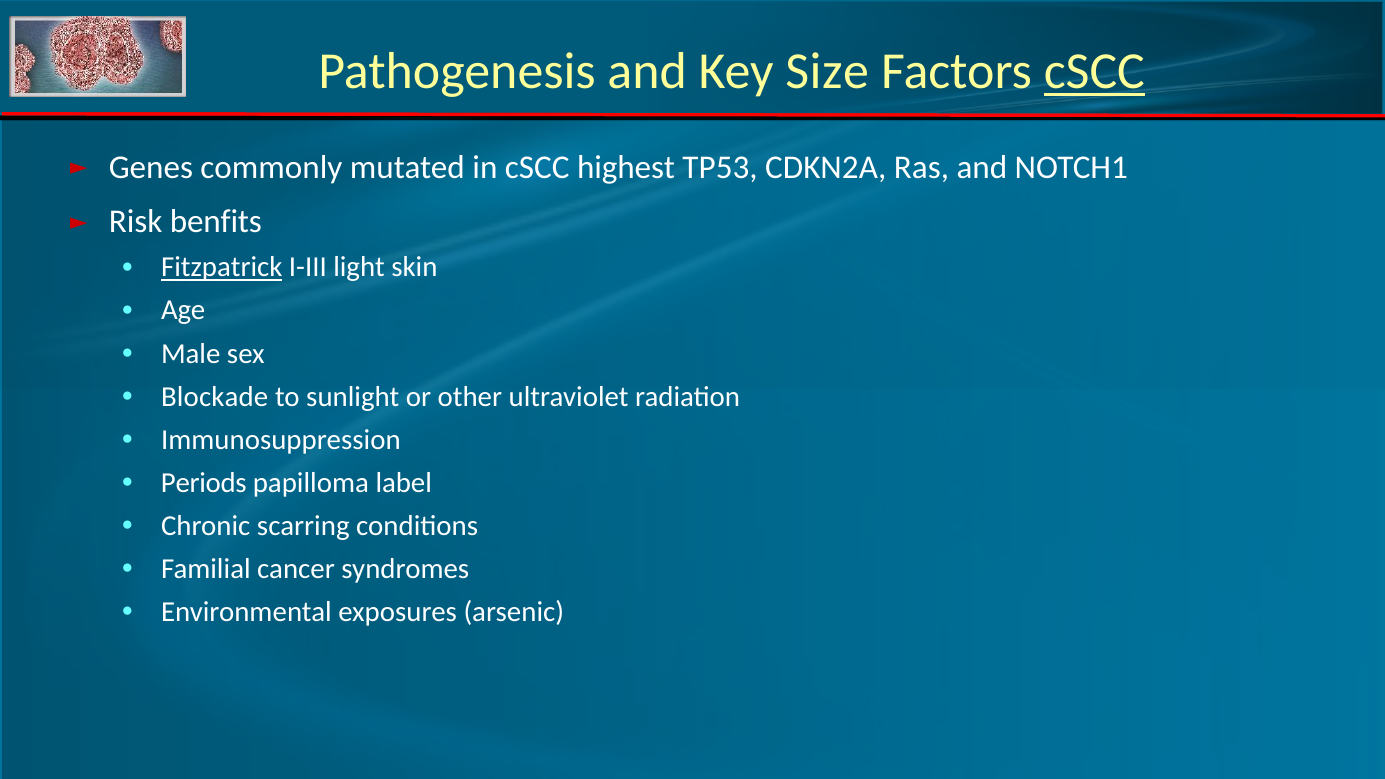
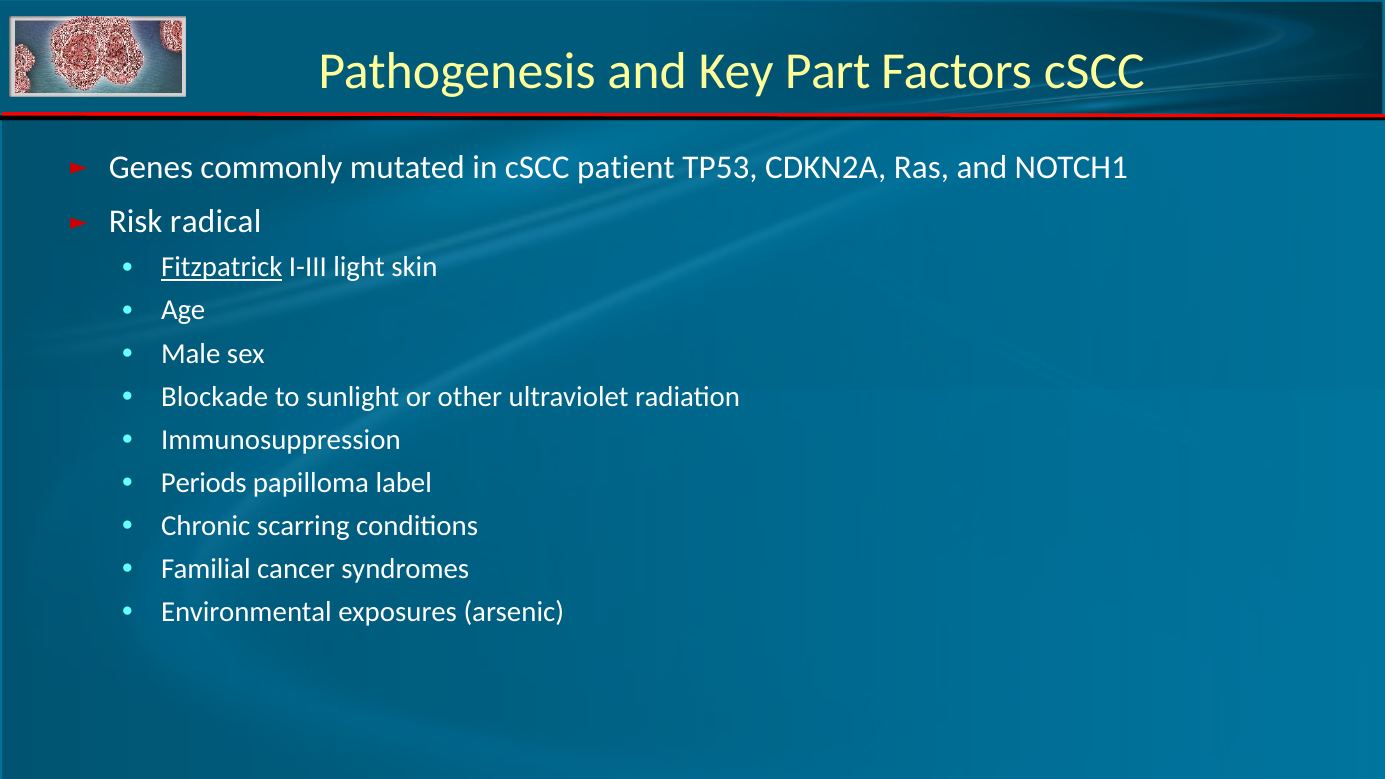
Size: Size -> Part
cSCC at (1094, 72) underline: present -> none
highest: highest -> patient
benfits: benfits -> radical
